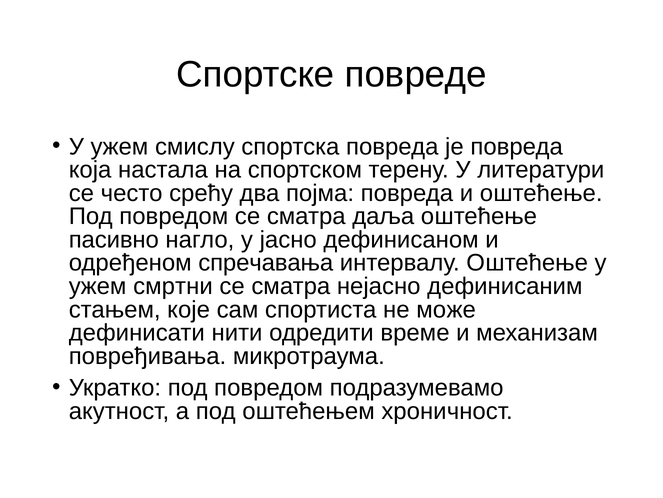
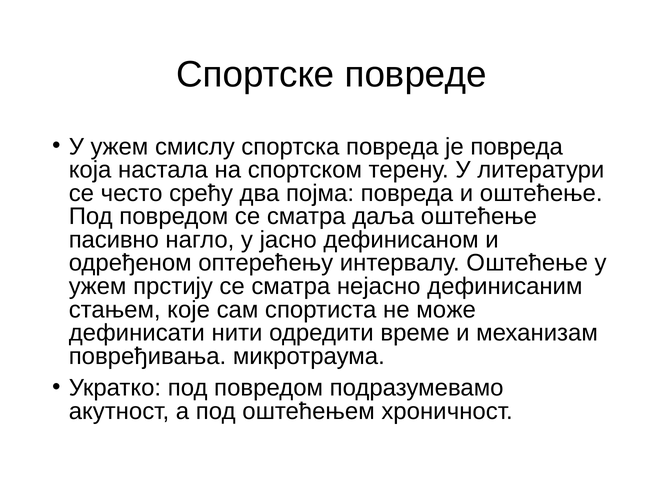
спречавања: спречавања -> оптерећењу
смртни: смртни -> прстију
